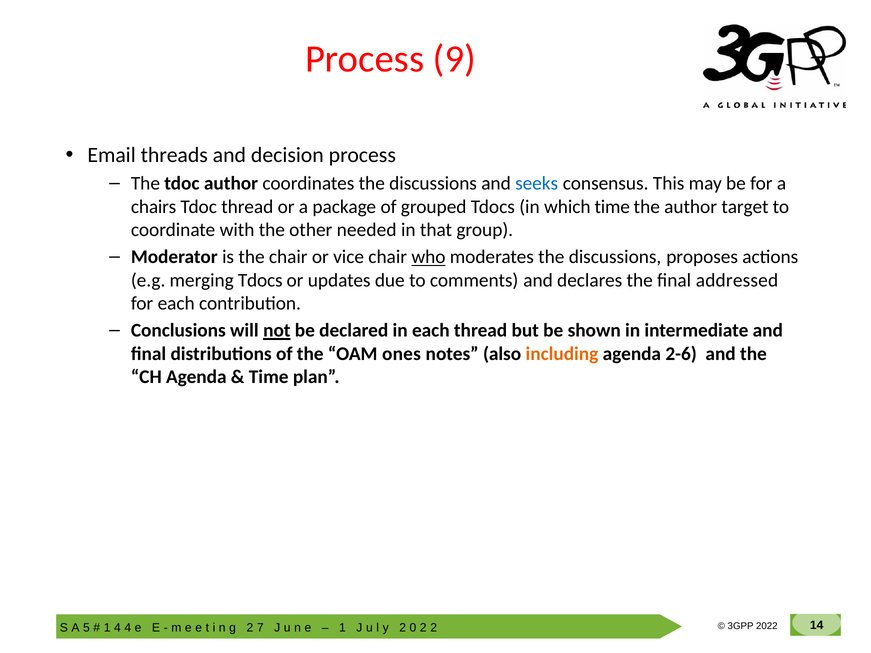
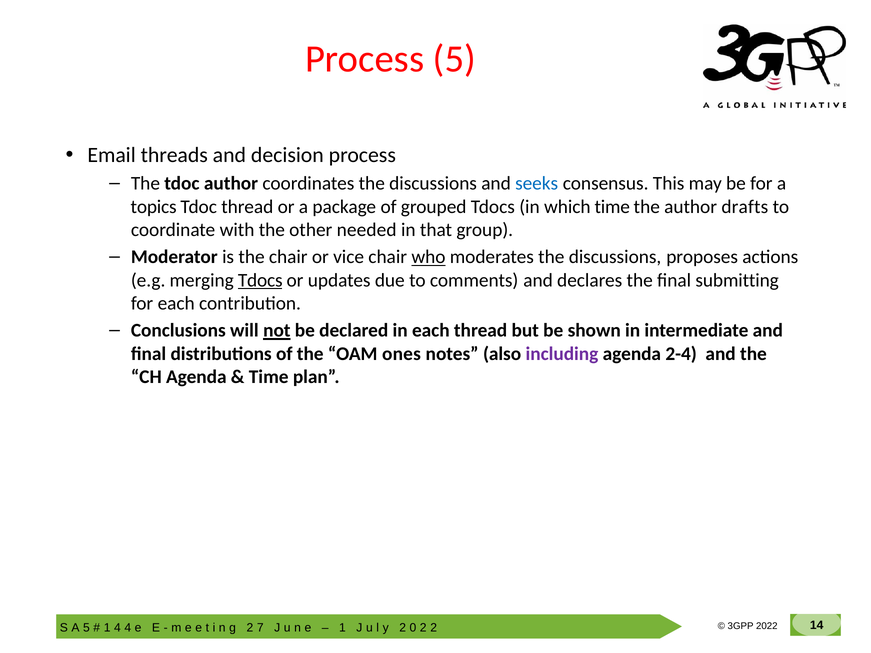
Process 9: 9 -> 5
chairs: chairs -> topics
target: target -> drafts
Tdocs at (260, 280) underline: none -> present
addressed: addressed -> submitting
including colour: orange -> purple
2-6: 2-6 -> 2-4
